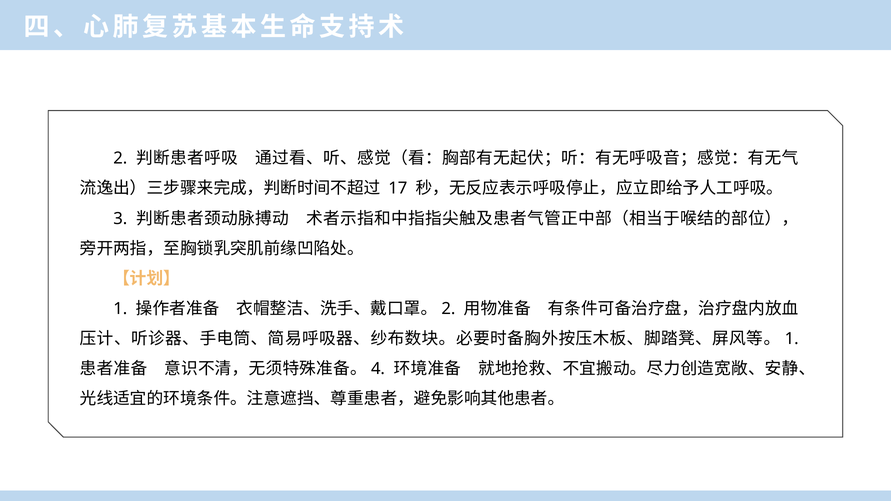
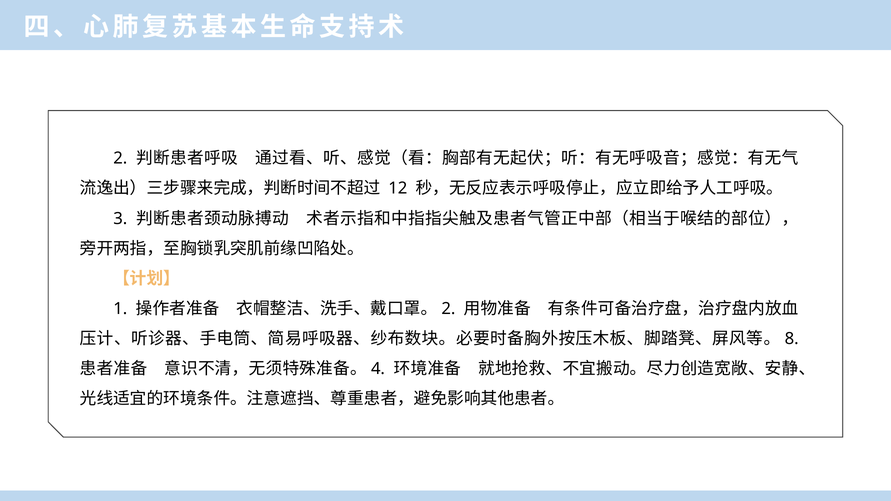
17: 17 -> 12
1 at (792, 339): 1 -> 8
